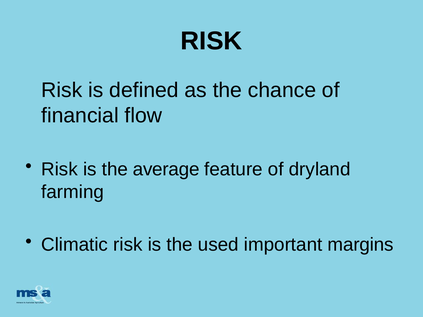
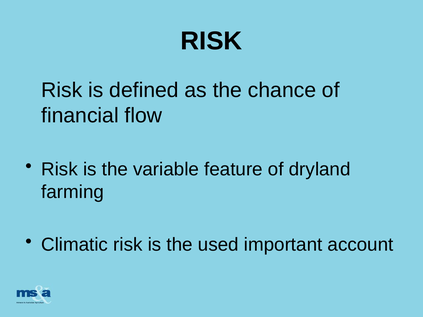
average: average -> variable
margins: margins -> account
